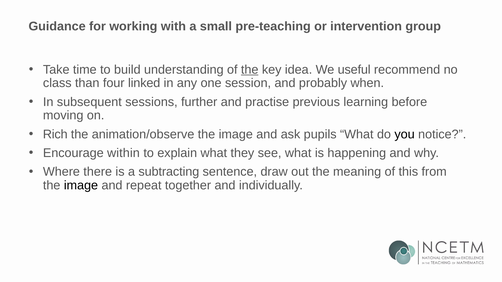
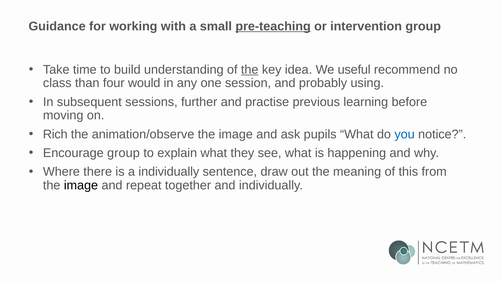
pre-teaching underline: none -> present
linked: linked -> would
when: when -> using
you colour: black -> blue
Encourage within: within -> group
a subtracting: subtracting -> individually
